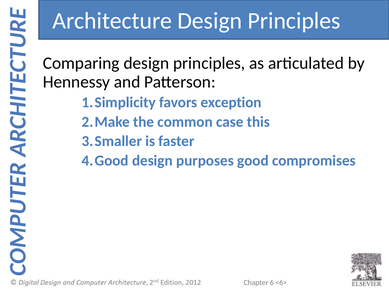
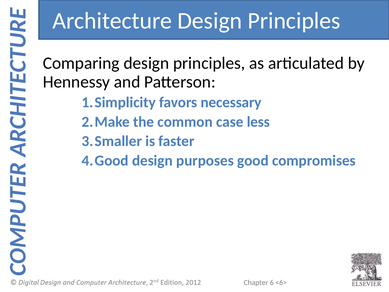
exception: exception -> necessary
this: this -> less
